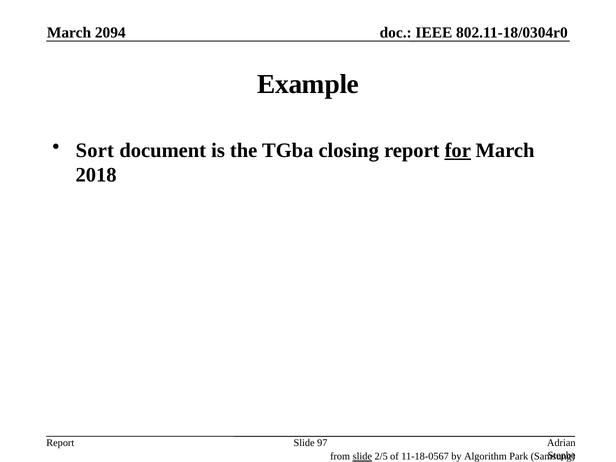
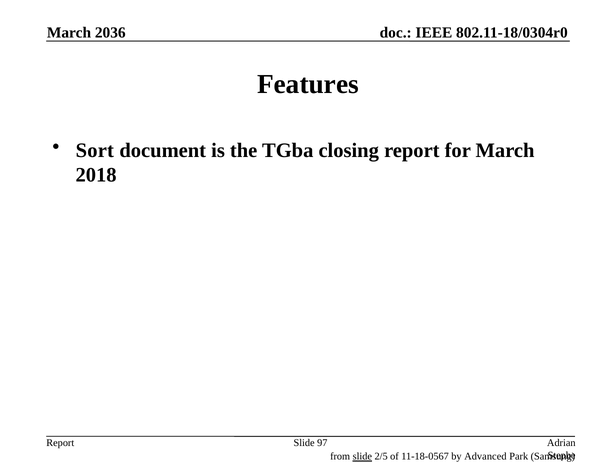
2094: 2094 -> 2036
Example: Example -> Features
for underline: present -> none
Algorithm: Algorithm -> Advanced
